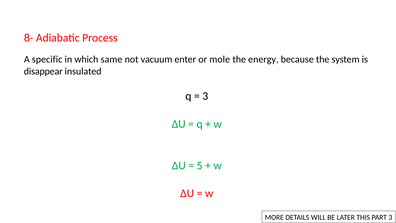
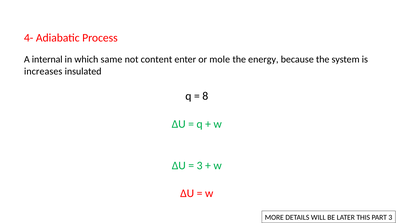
8-: 8- -> 4-
specific: specific -> internal
vacuum: vacuum -> content
disappear: disappear -> increases
3 at (205, 96): 3 -> 8
5 at (200, 165): 5 -> 3
